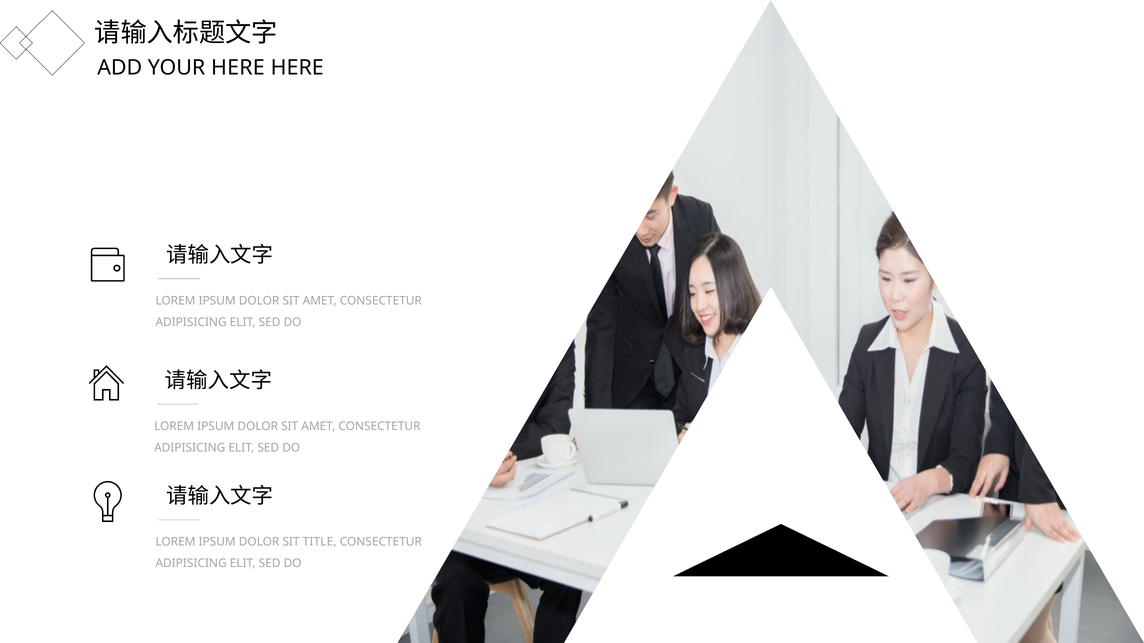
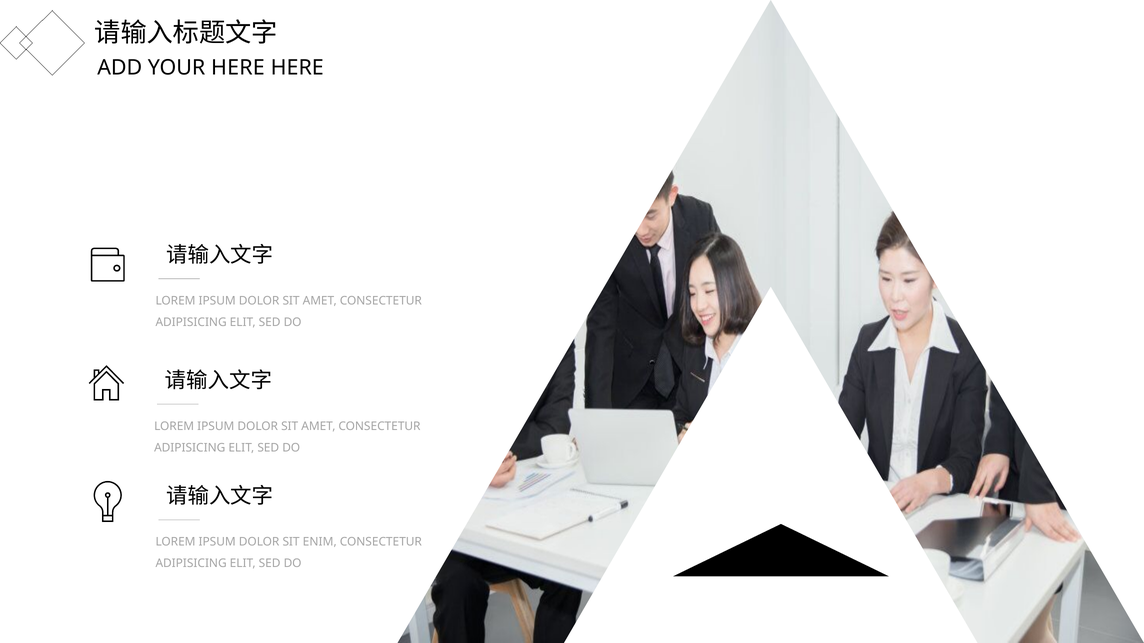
SIT TITLE: TITLE -> ENIM
